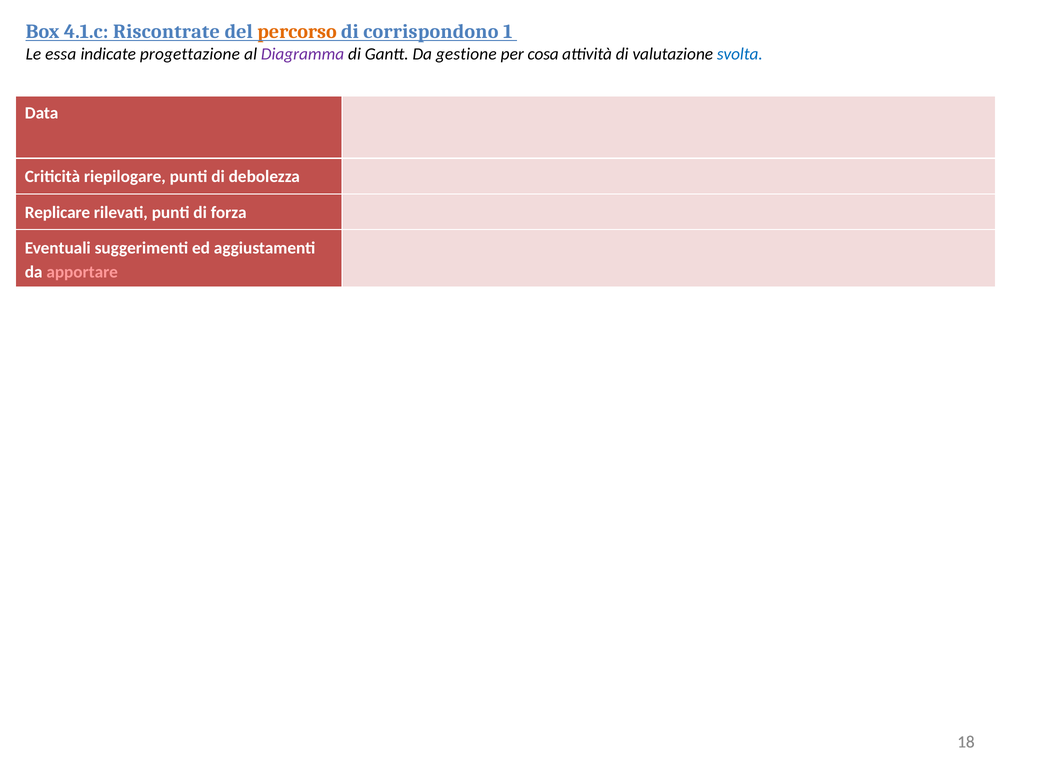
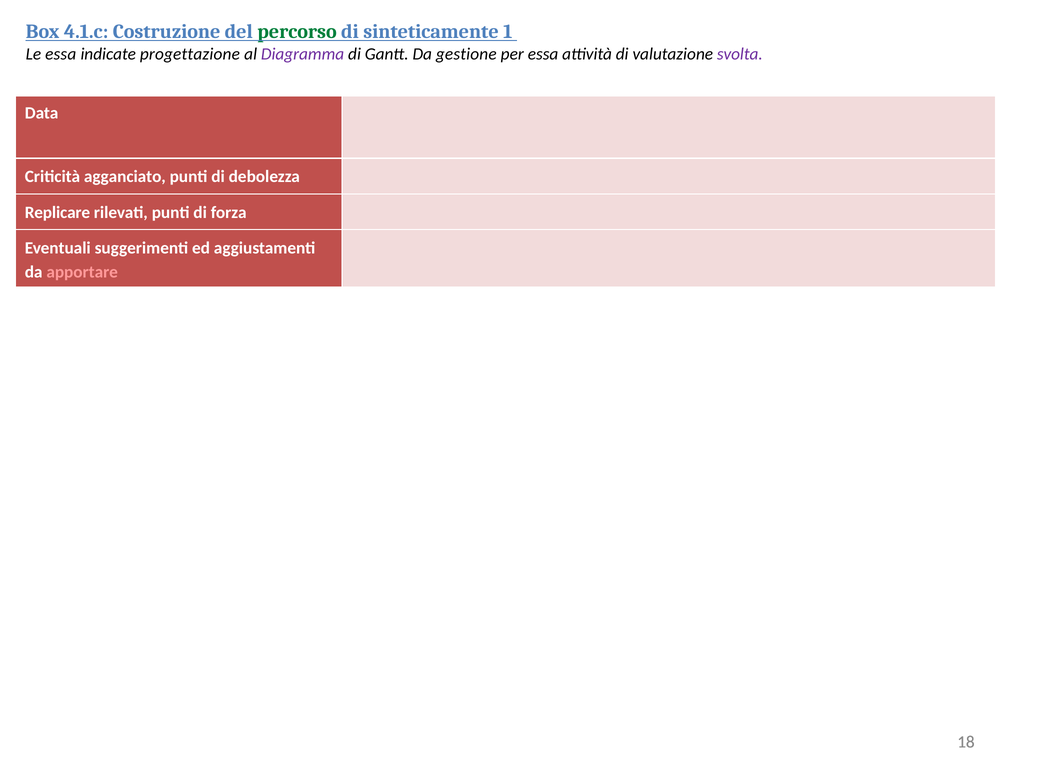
Riscontrate: Riscontrate -> Costruzione
percorso colour: orange -> green
corrispondono: corrispondono -> sinteticamente
per cosa: cosa -> essa
svolta colour: blue -> purple
riepilogare: riepilogare -> agganciato
